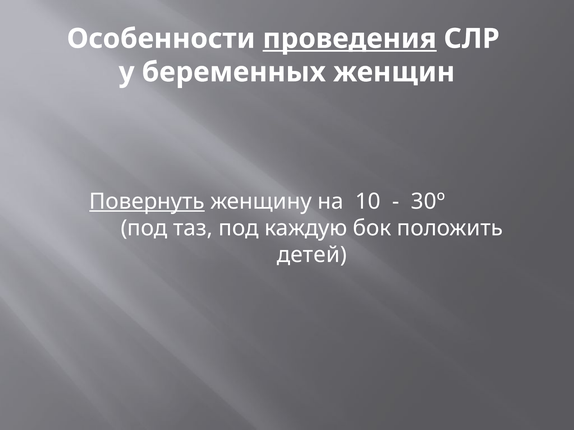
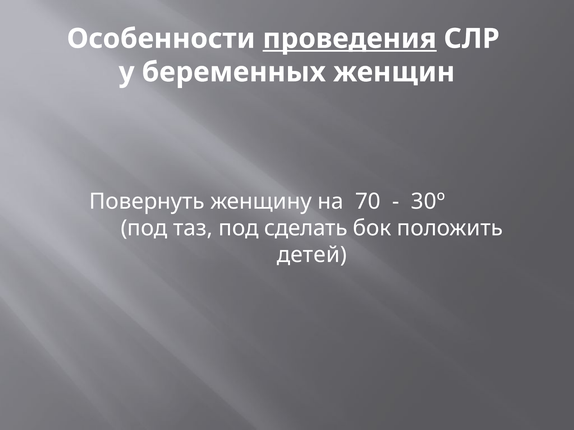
Повернуть underline: present -> none
10: 10 -> 70
каждую: каждую -> сделать
